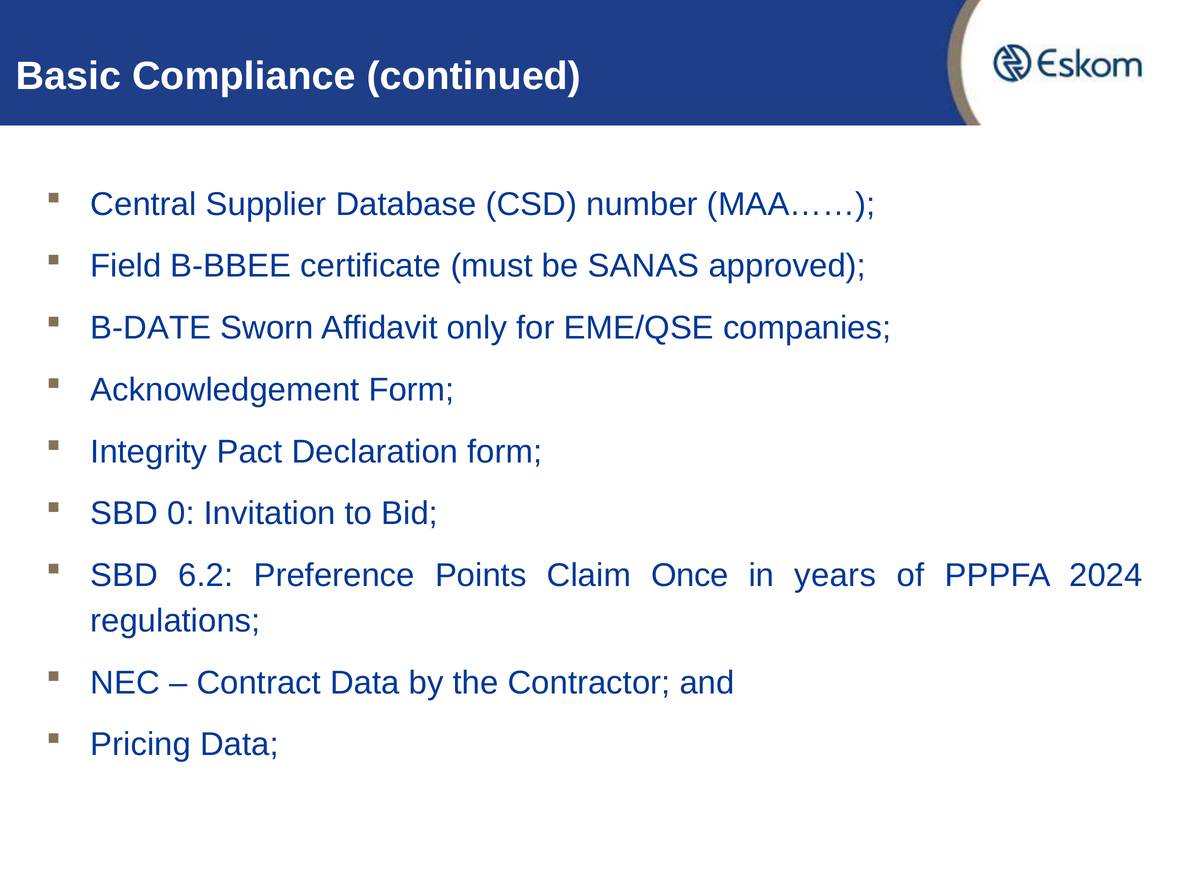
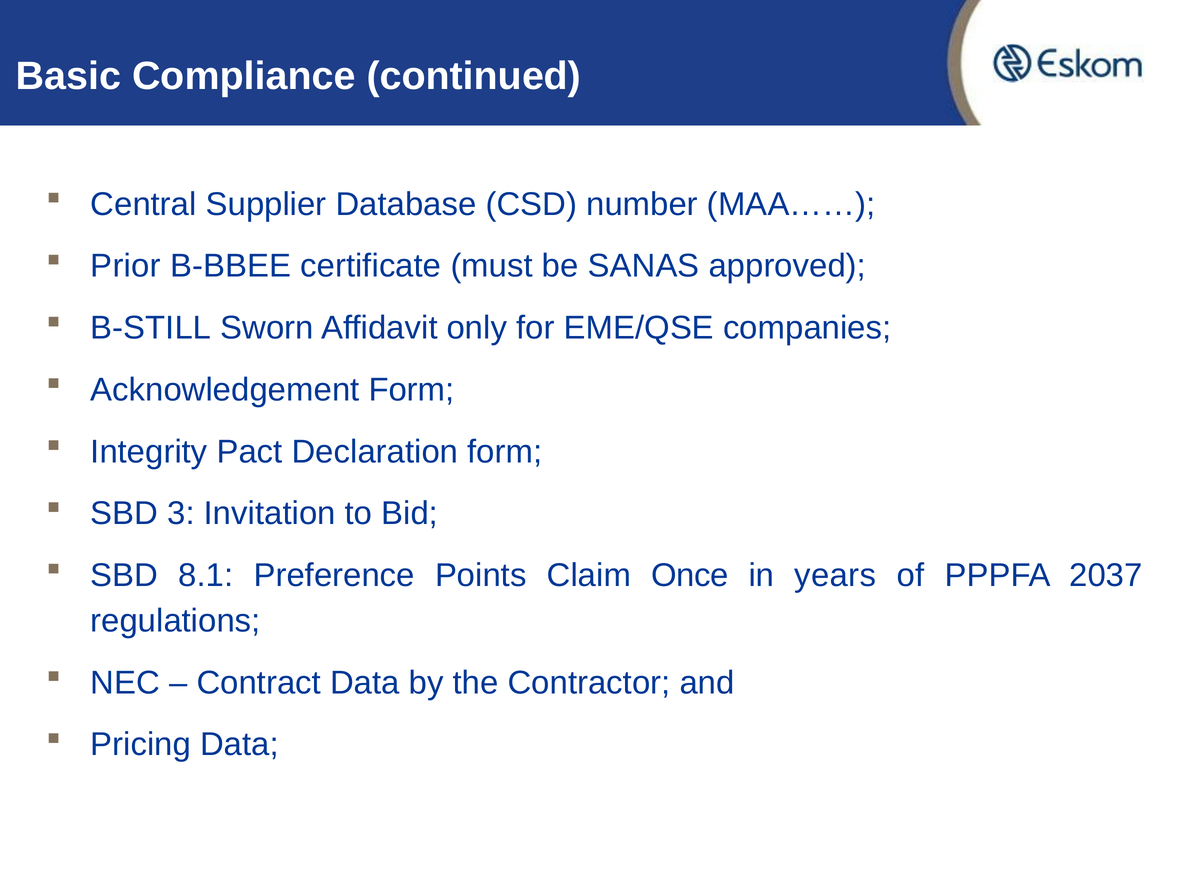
Field: Field -> Prior
B-DATE: B-DATE -> B-STILL
0: 0 -> 3
6.2: 6.2 -> 8.1
2024: 2024 -> 2037
